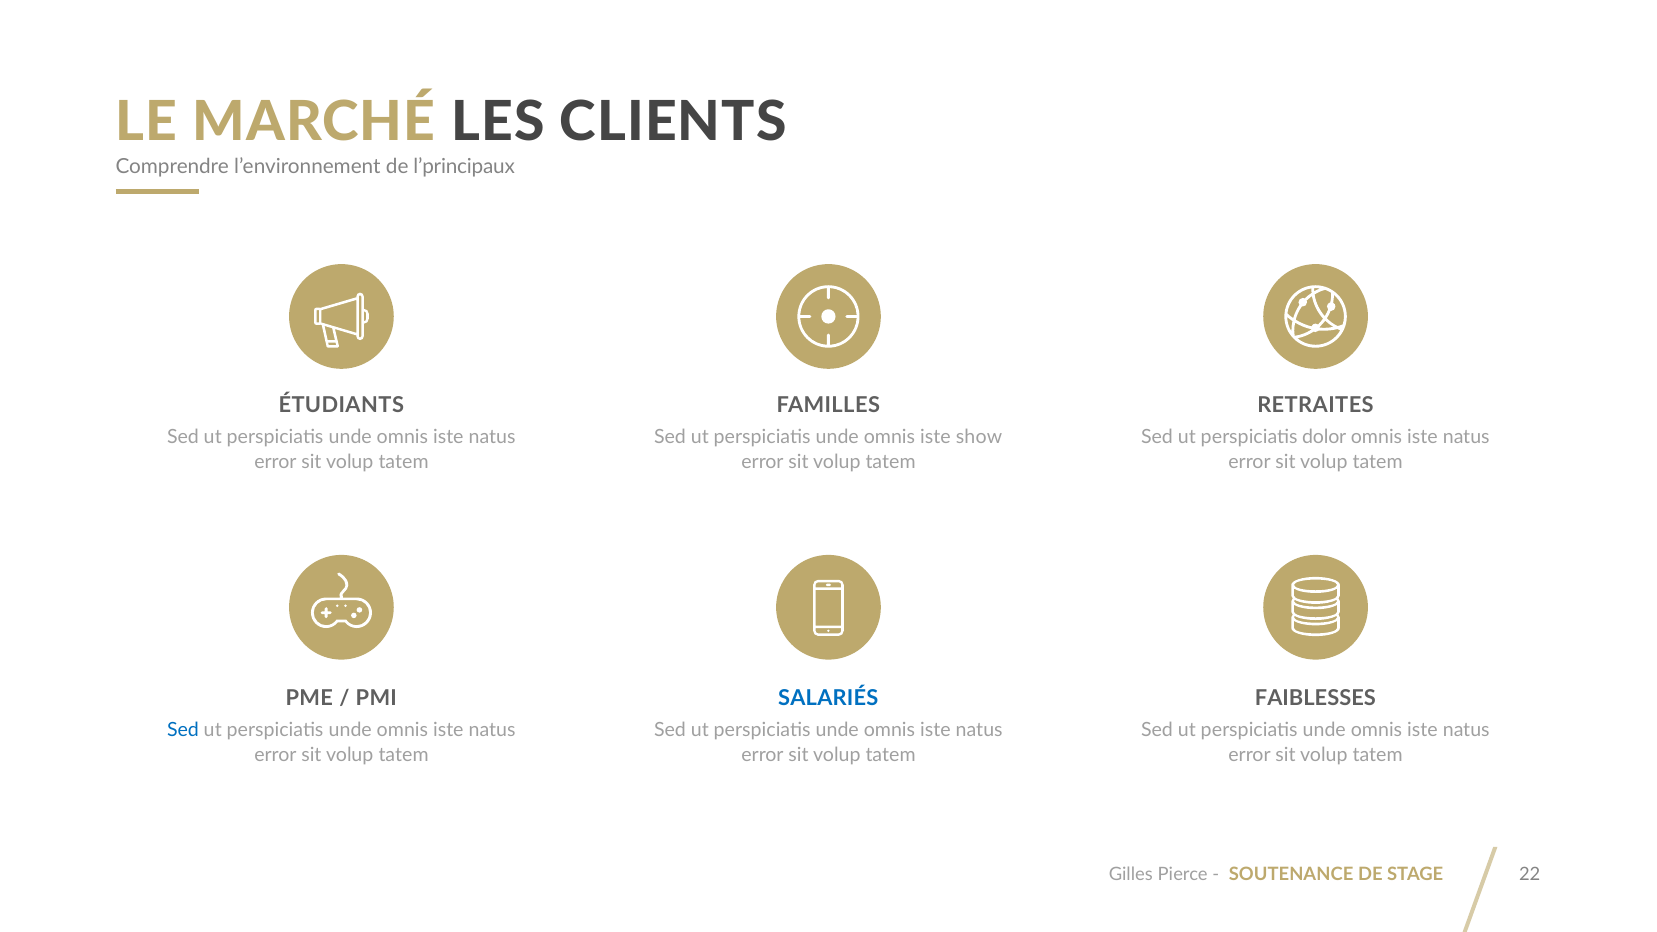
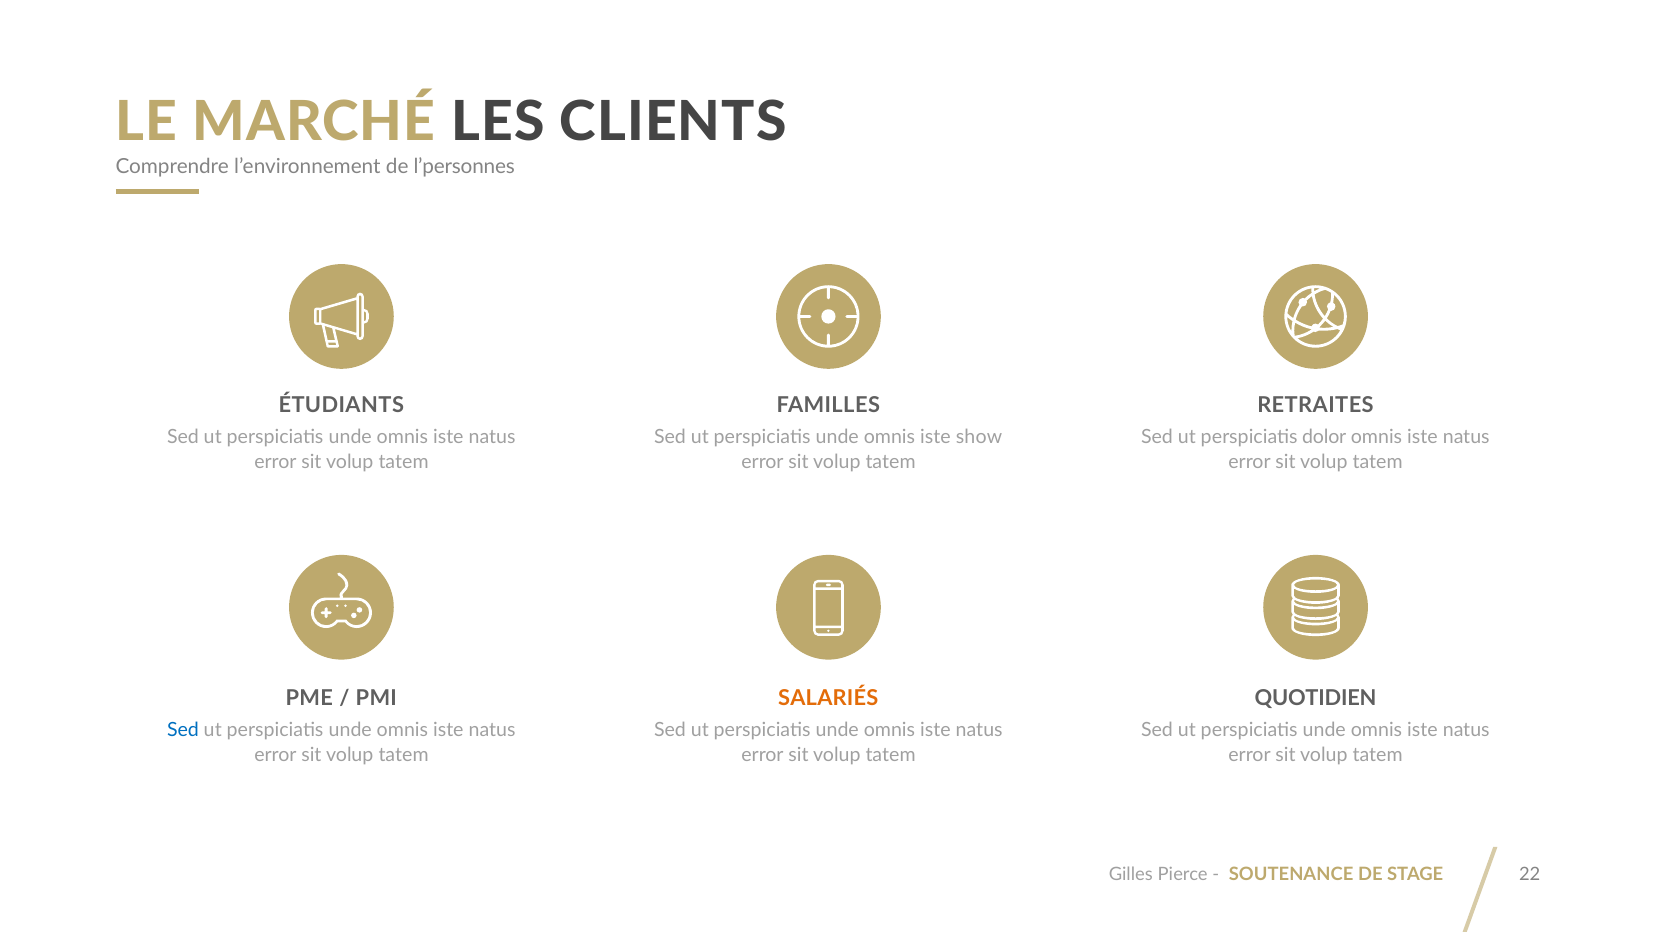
l’principaux: l’principaux -> l’personnes
SALARIÉS colour: blue -> orange
FAIBLESSES: FAIBLESSES -> QUOTIDIEN
